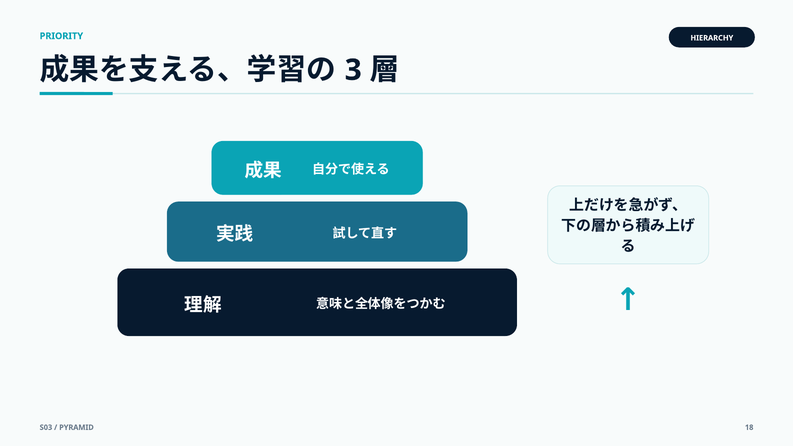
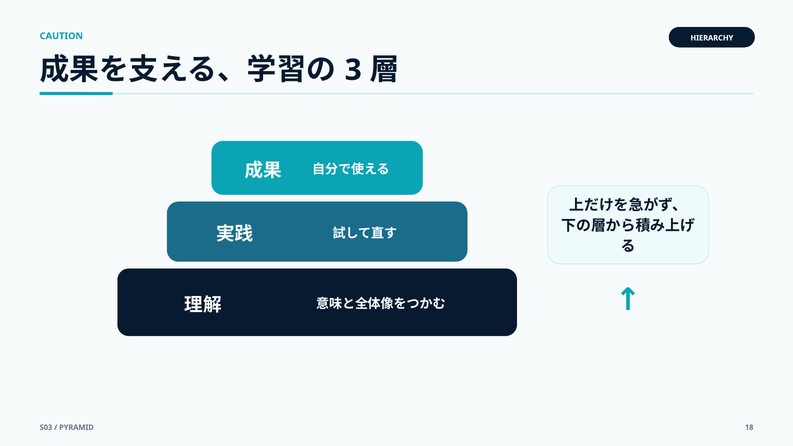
PRIORITY: PRIORITY -> CAUTION
